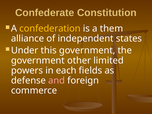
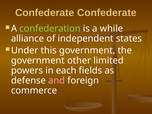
Confederate Constitution: Constitution -> Confederate
confederation colour: yellow -> light green
them: them -> while
